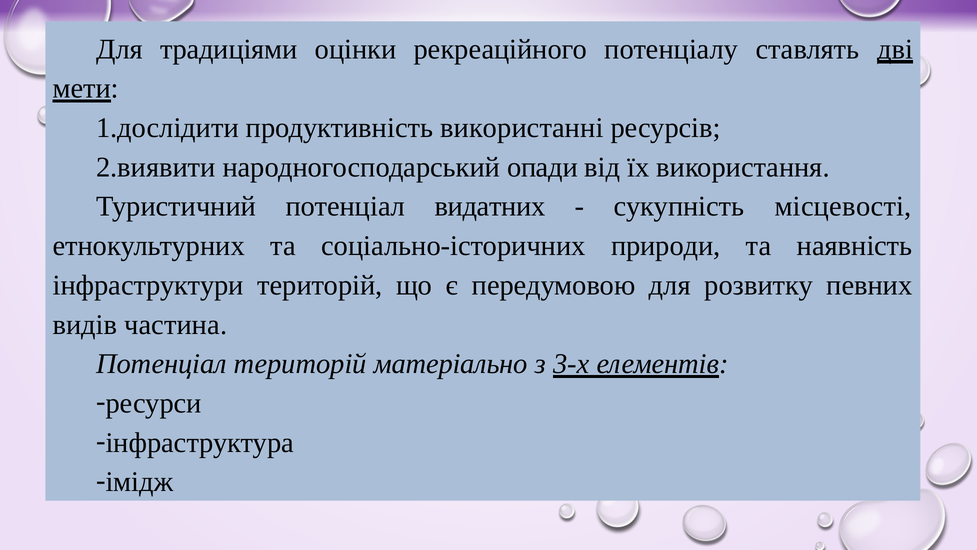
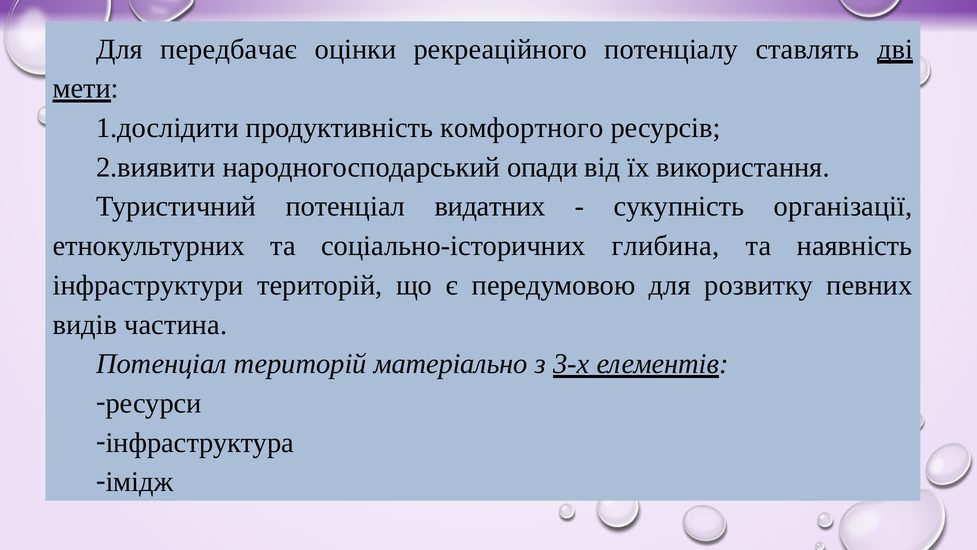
традиціями: традиціями -> передбачає
використанні: використанні -> комфортного
місцевості: місцевості -> організації
природи: природи -> глибина
